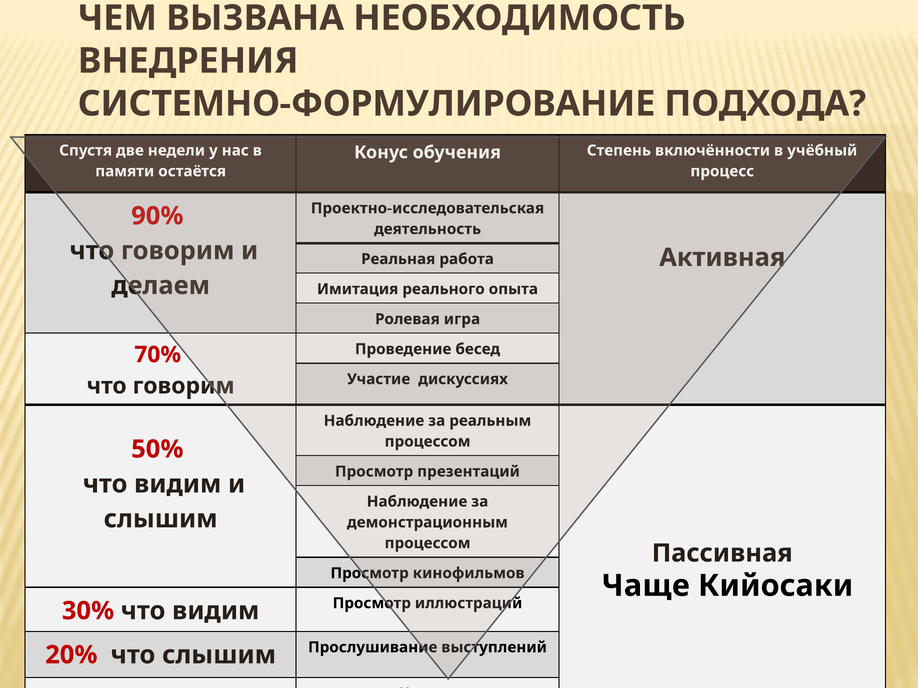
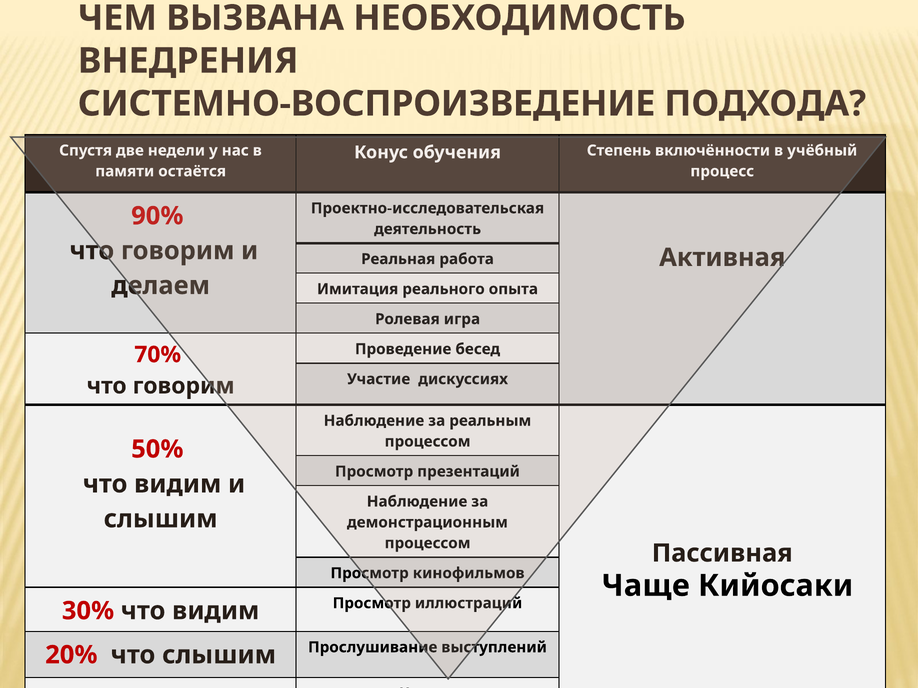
СИСТЕМНО-ФОРМУЛИРОВАНИЕ: СИСТЕМНО-ФОРМУЛИРОВАНИЕ -> СИСТЕМНО-ВОСПРОИЗВЕДЕНИЕ
